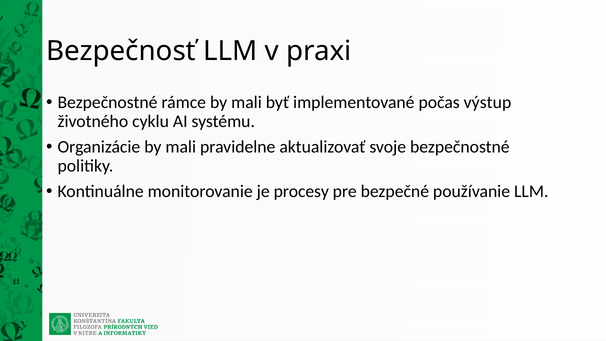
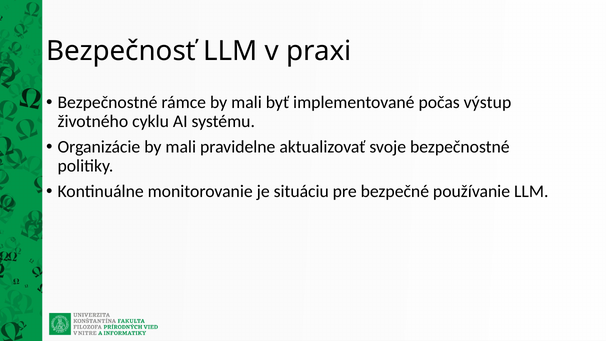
procesy: procesy -> situáciu
